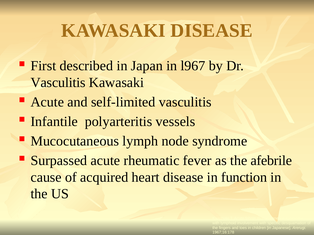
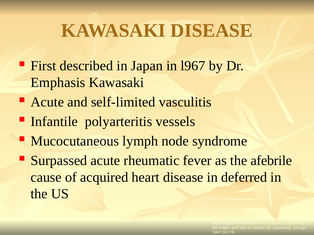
Vasculitis at (58, 83): Vasculitis -> Emphasis
function: function -> deferred
